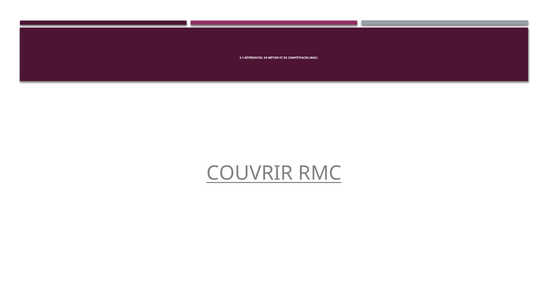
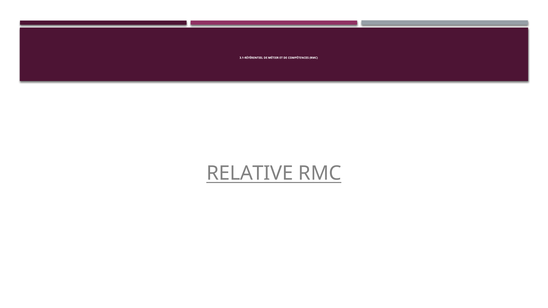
COUVRIR: COUVRIR -> RELATIVE
